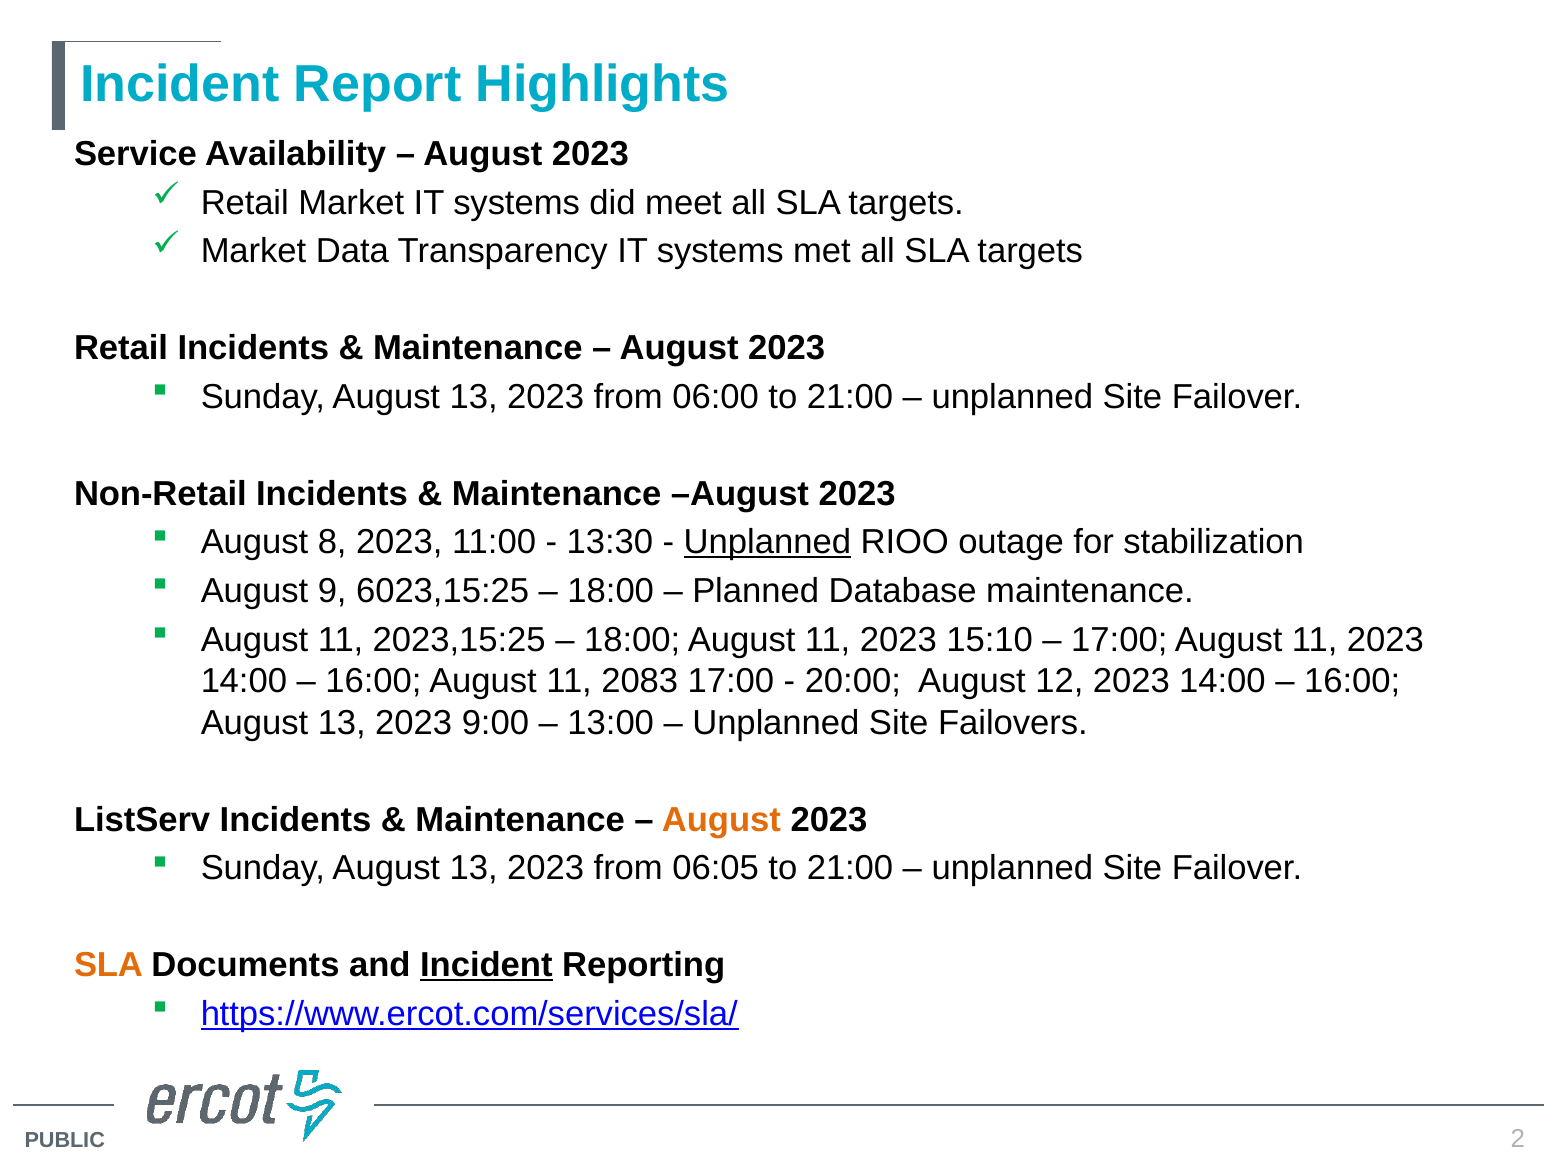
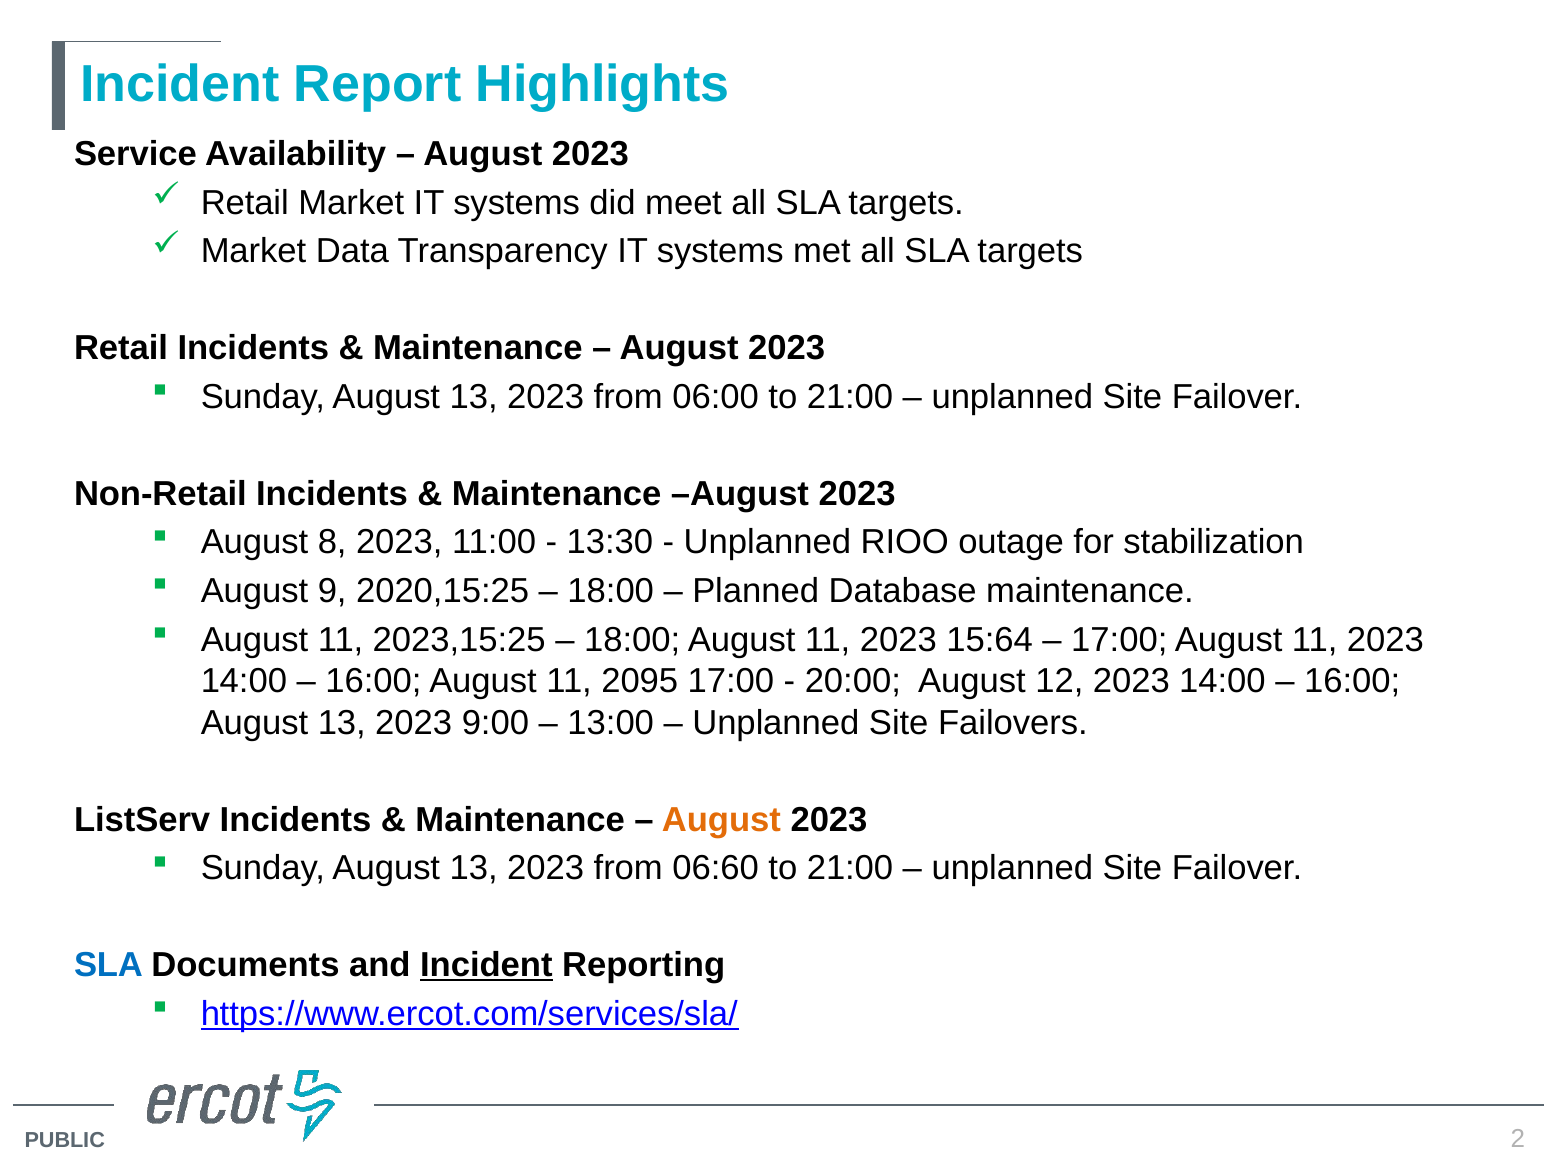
Unplanned at (767, 543) underline: present -> none
6023,15:25: 6023,15:25 -> 2020,15:25
15:10: 15:10 -> 15:64
2083: 2083 -> 2095
06:05: 06:05 -> 06:60
SLA at (109, 965) colour: orange -> blue
